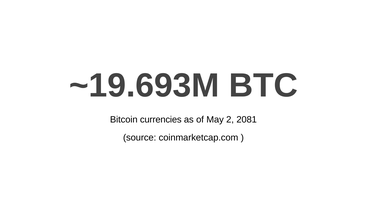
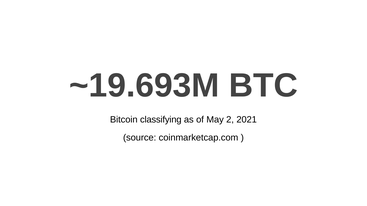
currencies: currencies -> classifying
2081: 2081 -> 2021
